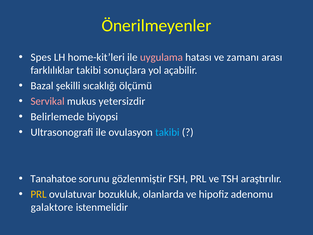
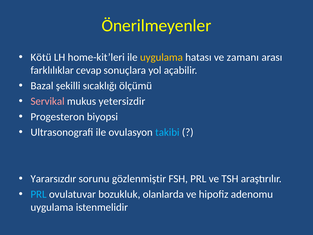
Spes: Spes -> Kötü
uygulama at (161, 57) colour: pink -> yellow
farklılıklar takibi: takibi -> cevap
Belirlemede: Belirlemede -> Progesteron
Tanahatoe: Tanahatoe -> Yararsızdır
PRL at (39, 194) colour: yellow -> light blue
galaktore at (52, 207): galaktore -> uygulama
